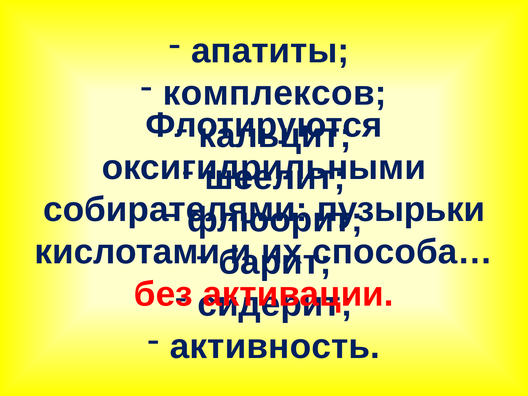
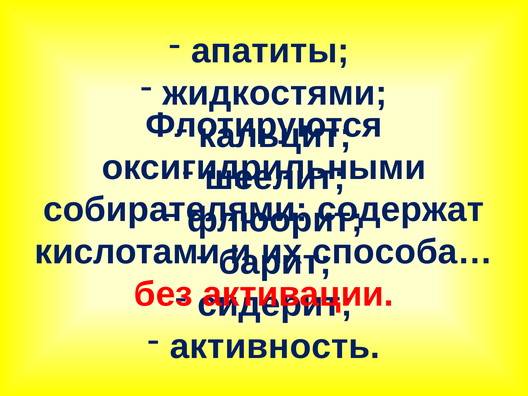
комплексов: комплексов -> жидкостями
пузырьки: пузырьки -> содержат
